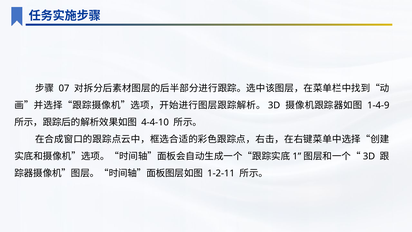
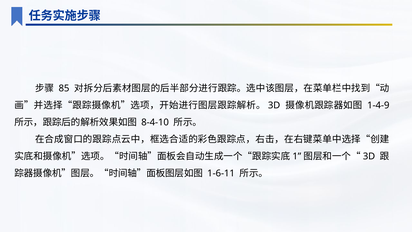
07: 07 -> 85
4-4-10: 4-4-10 -> 8-4-10
1-2-11: 1-2-11 -> 1-6-11
